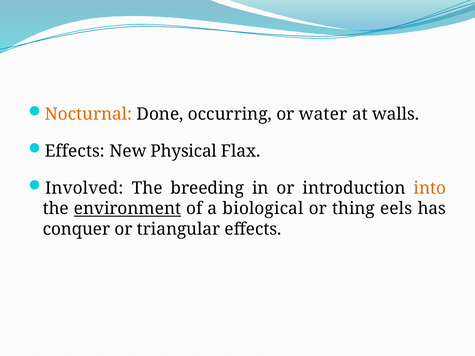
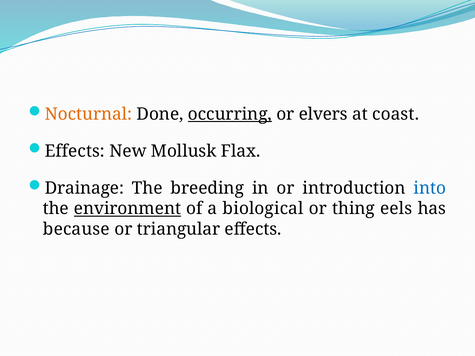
occurring underline: none -> present
water: water -> elvers
walls: walls -> coast
Physical: Physical -> Mollusk
Involved: Involved -> Drainage
into colour: orange -> blue
conquer: conquer -> because
